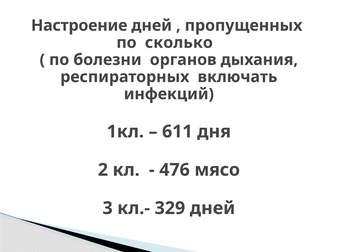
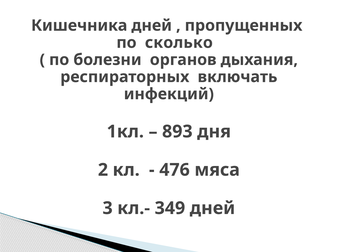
Настроение: Настроение -> Кишечника
611: 611 -> 893
мясо: мясо -> мяса
329: 329 -> 349
